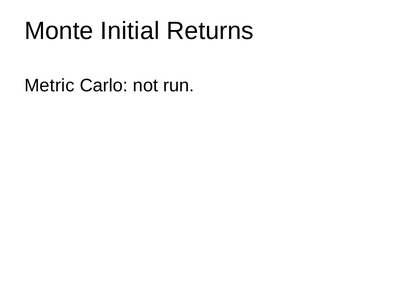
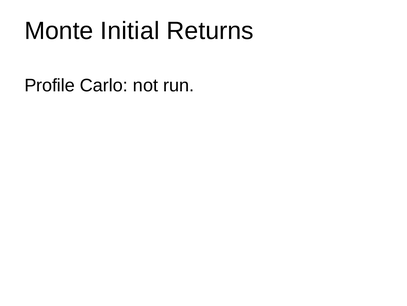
Metric: Metric -> Profile
